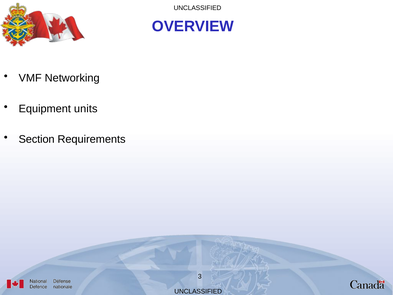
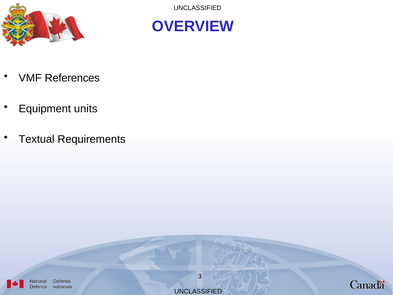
Networking: Networking -> References
Section: Section -> Textual
